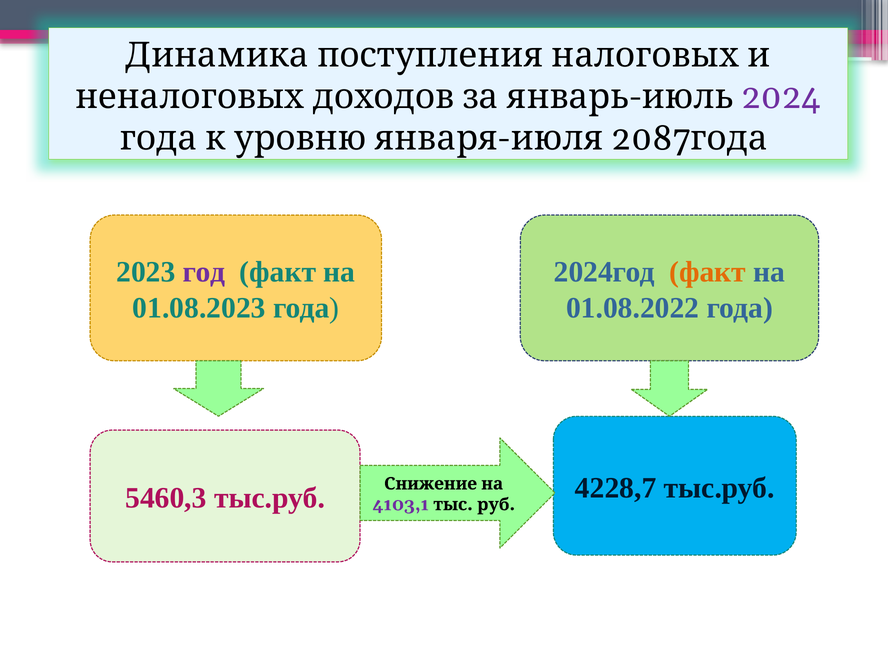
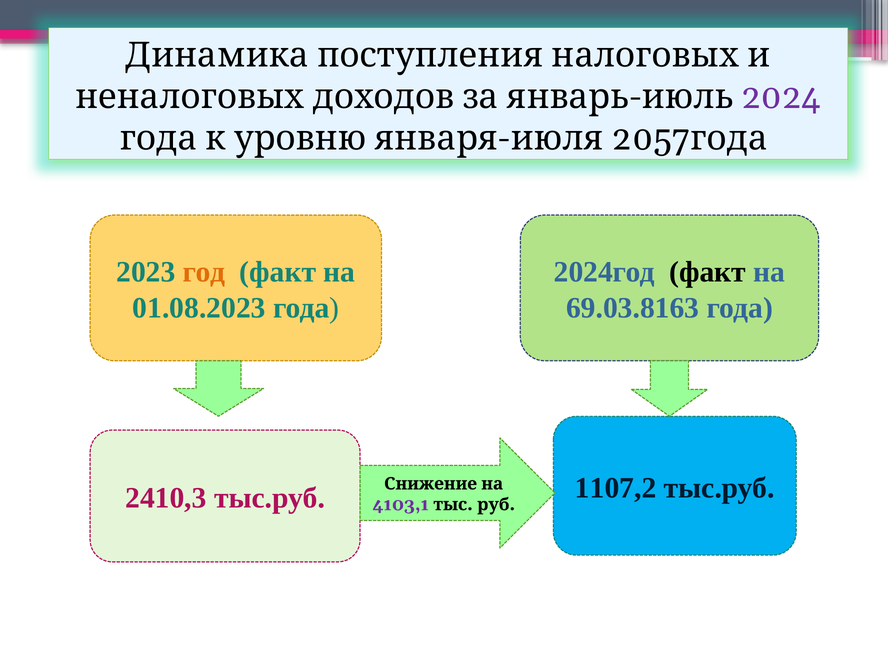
2087: 2087 -> 2057
год colour: purple -> orange
факт at (708, 272) colour: orange -> black
01.08.2022: 01.08.2022 -> 69.03.8163
5460,3: 5460,3 -> 2410,3
4228,7: 4228,7 -> 1107,2
